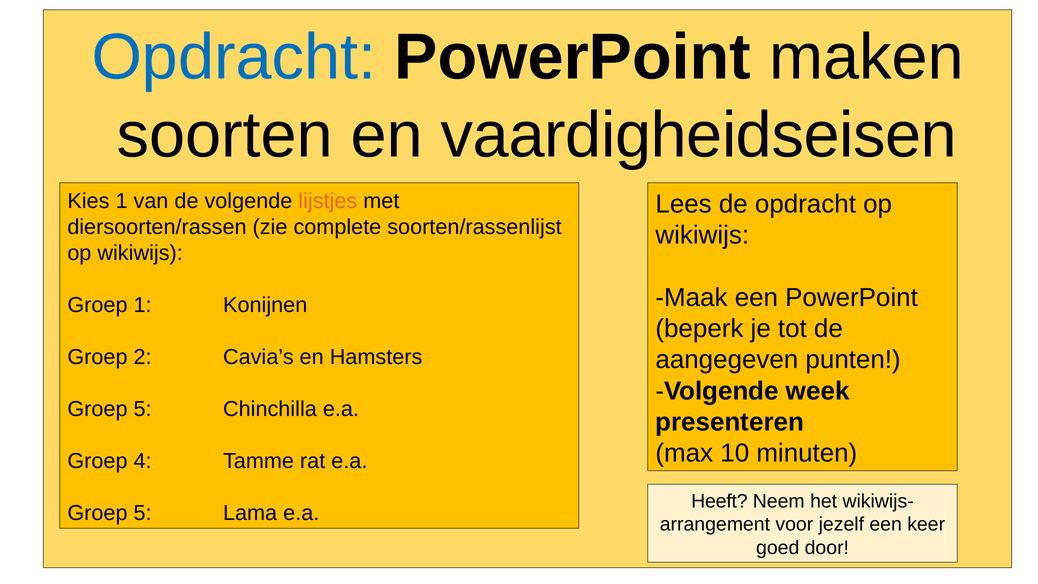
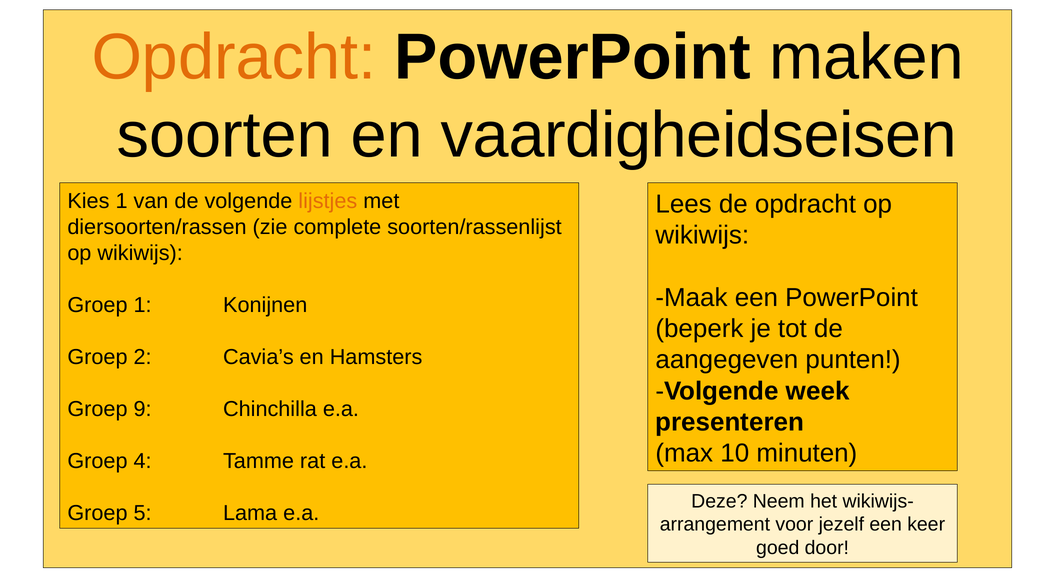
Opdracht at (234, 57) colour: blue -> orange
5 at (143, 409): 5 -> 9
Heeft: Heeft -> Deze
